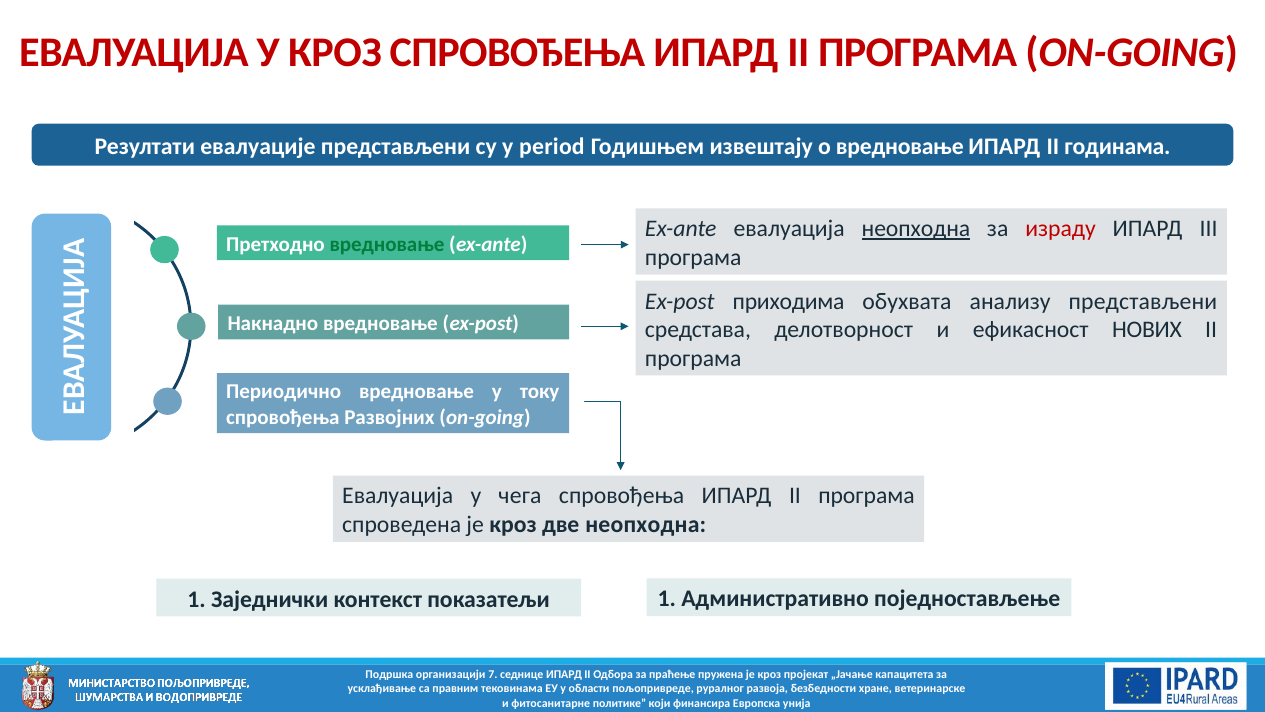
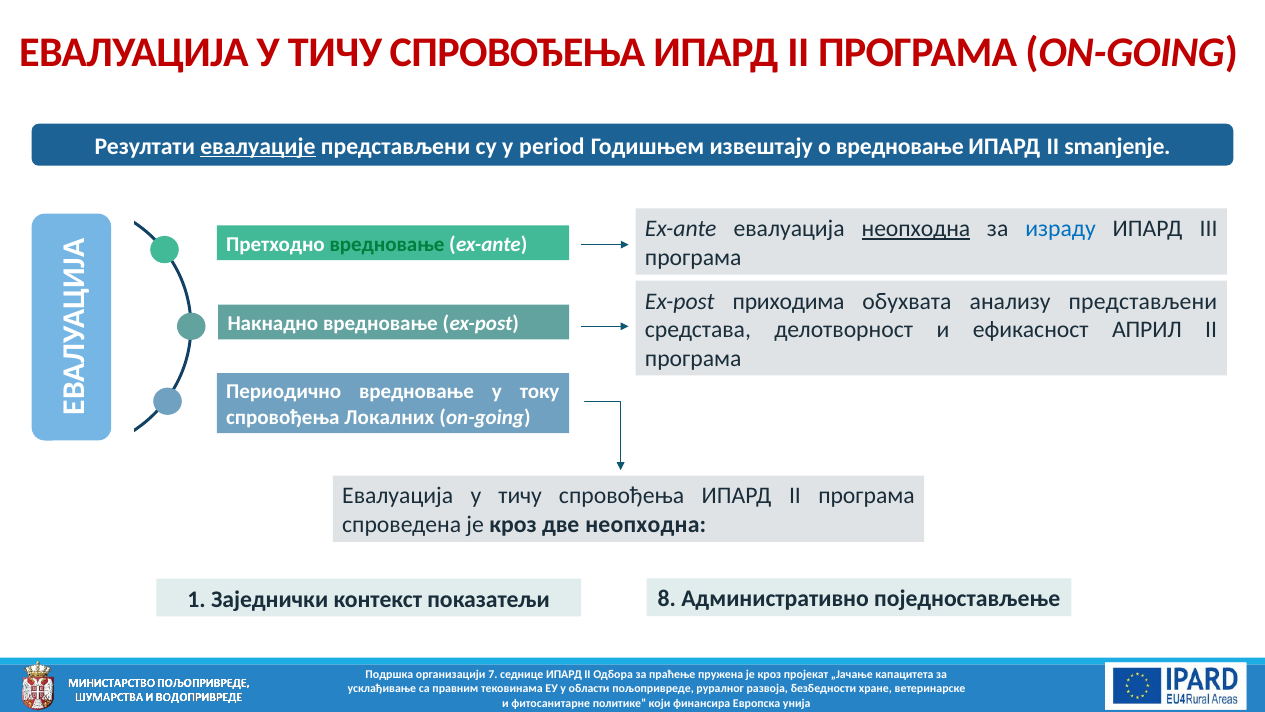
КРОЗ at (335, 52): КРОЗ -> ТИЧУ
евалуације underline: none -> present
годинама: годинама -> smanjenje
израду colour: red -> blue
НОВИХ: НОВИХ -> АПРИЛ
Развојних: Развојних -> Локалних
чега at (520, 496): чега -> тичу
показатељи 1: 1 -> 8
